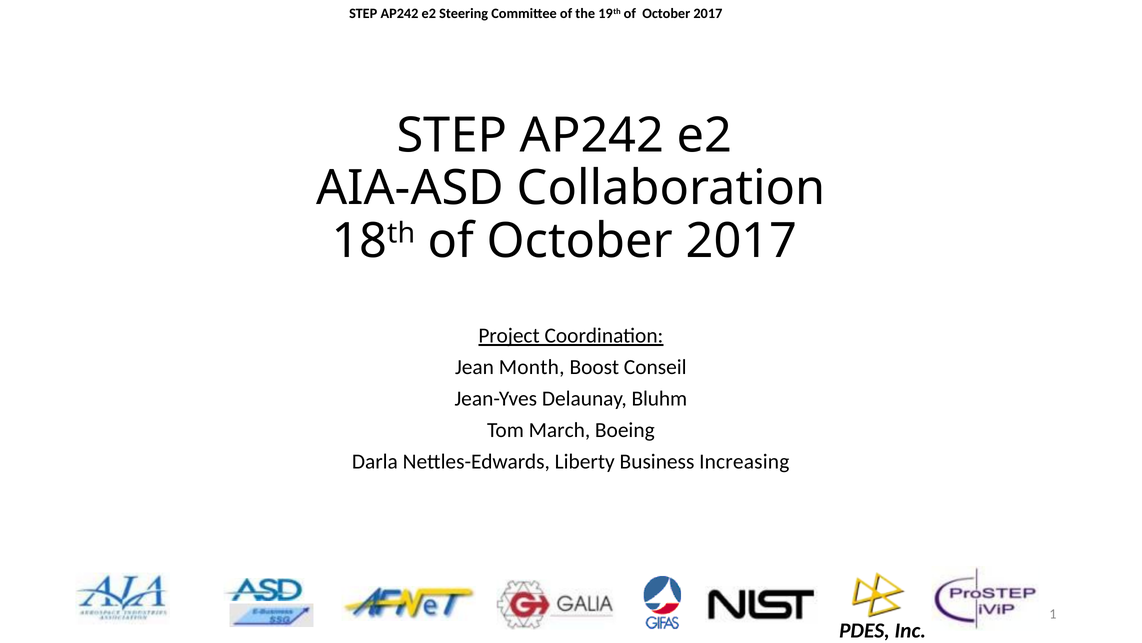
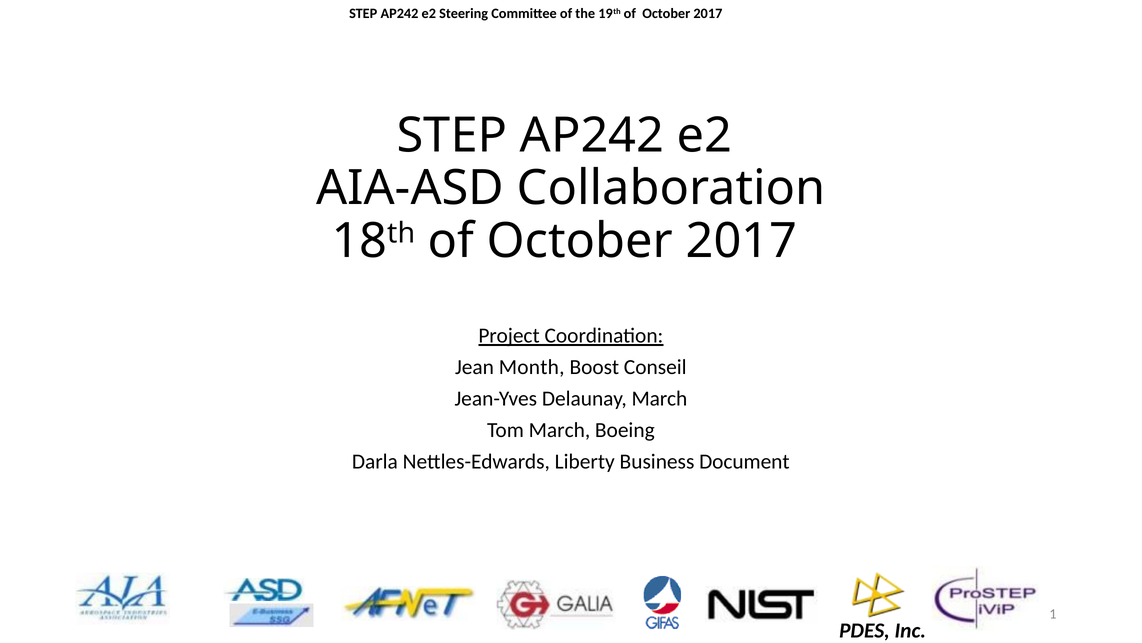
Delaunay Bluhm: Bluhm -> March
Increasing: Increasing -> Document
